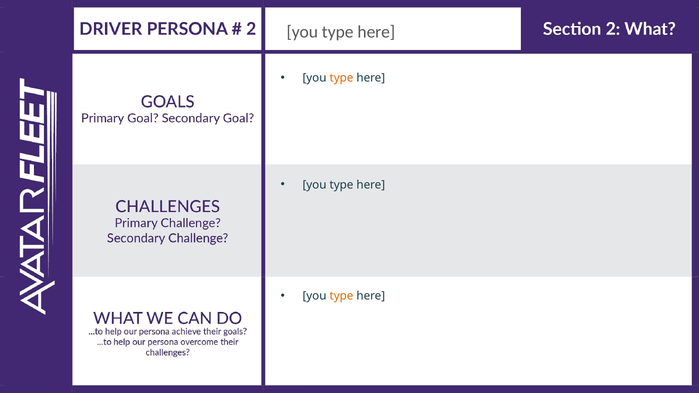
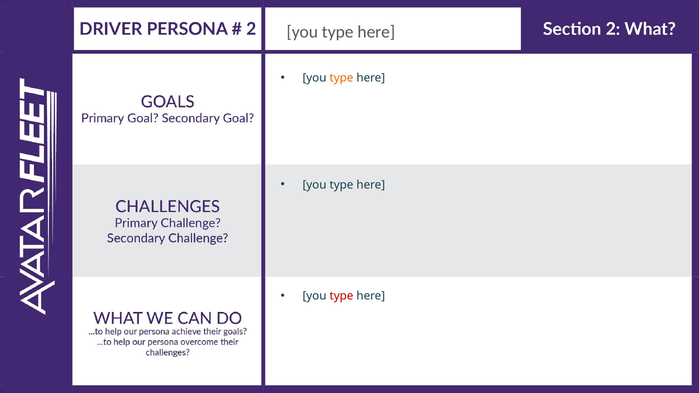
type at (341, 296) colour: orange -> red
